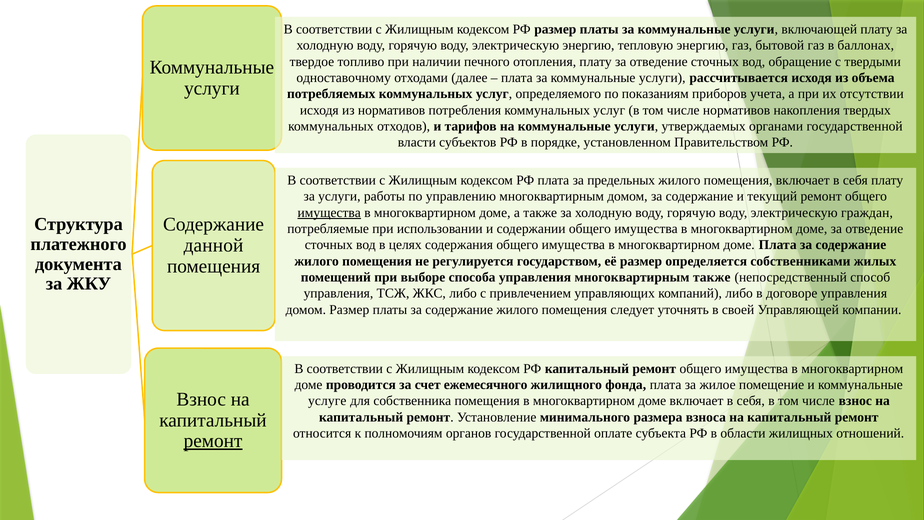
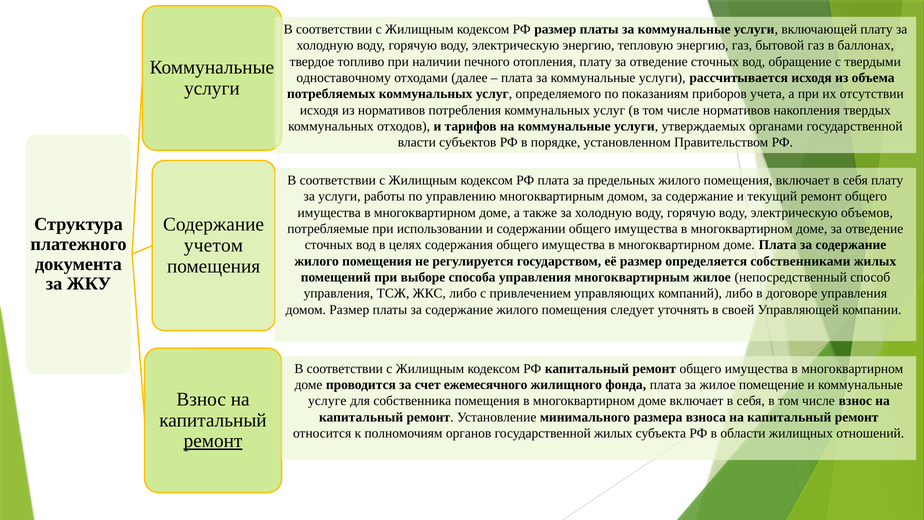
имущества at (329, 213) underline: present -> none
граждан: граждан -> объемов
данной: данной -> учетом
многоквартирным также: также -> жилое
государственной оплате: оплате -> жилых
